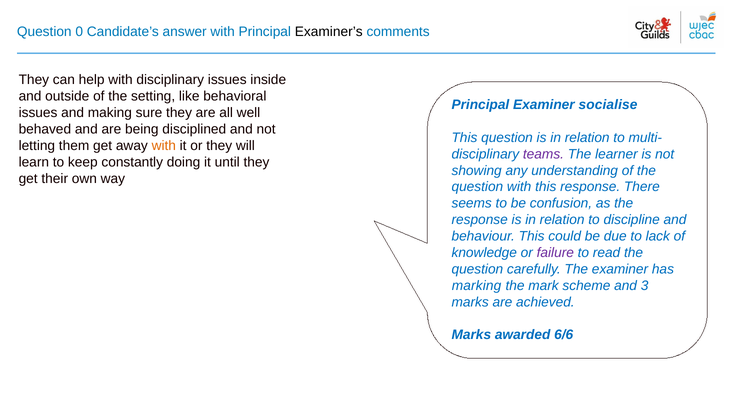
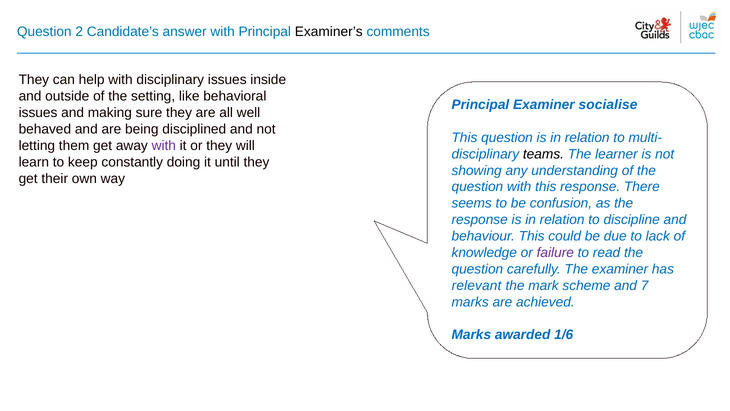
0: 0 -> 2
with at (164, 145) colour: orange -> purple
teams colour: purple -> black
marking: marking -> relevant
3: 3 -> 7
6/6: 6/6 -> 1/6
